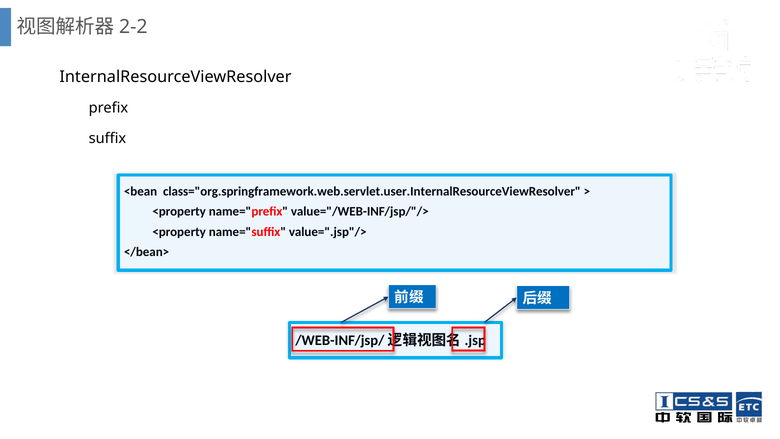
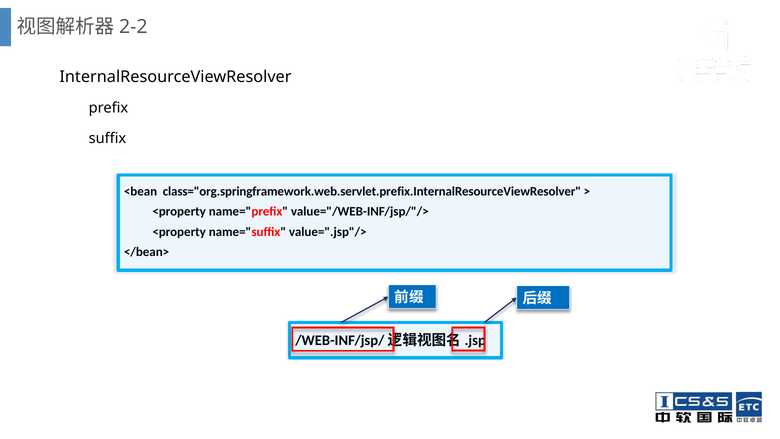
class="org.springframework.web.servlet.user.InternalResourceViewResolver: class="org.springframework.web.servlet.user.InternalResourceViewResolver -> class="org.springframework.web.servlet.prefix.InternalResourceViewResolver
